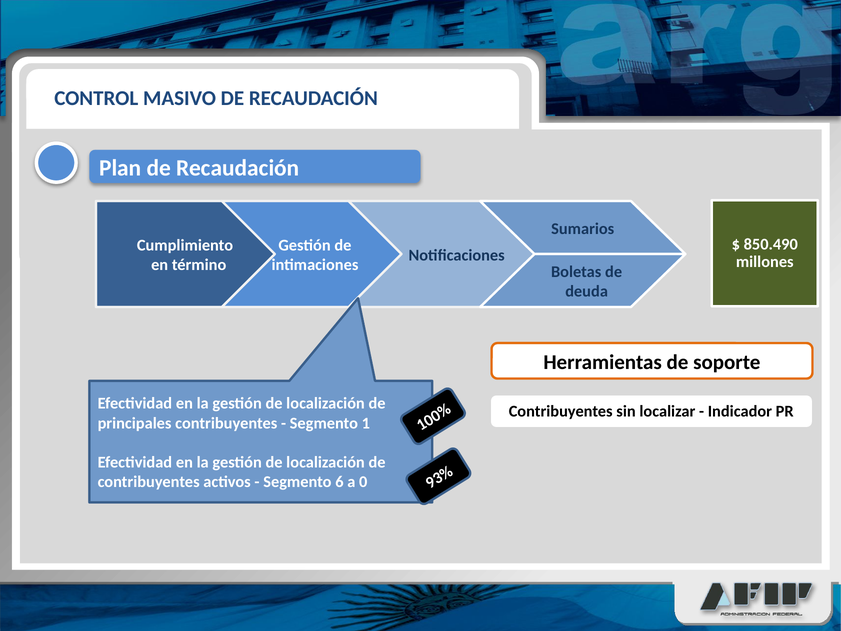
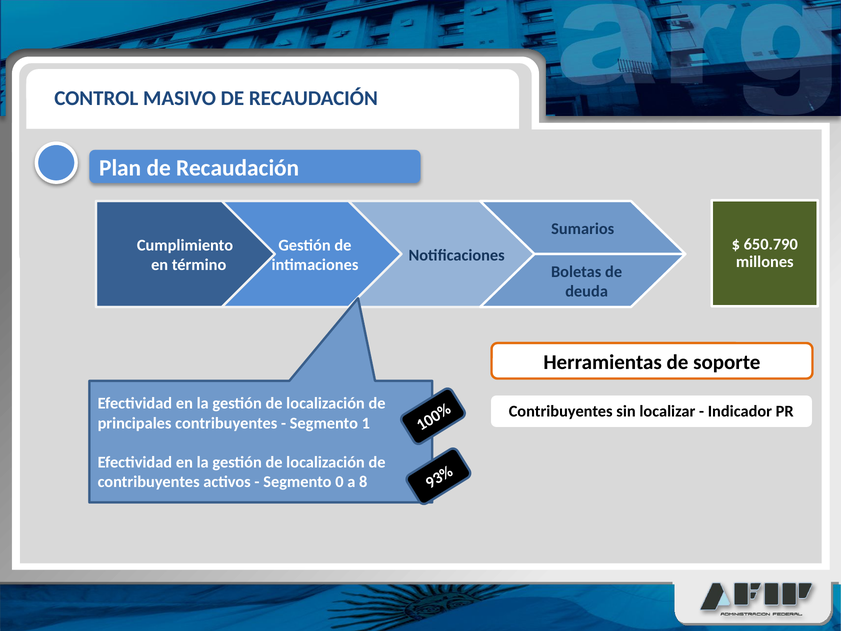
850.490: 850.490 -> 650.790
Segmento 6: 6 -> 0
a 0: 0 -> 8
